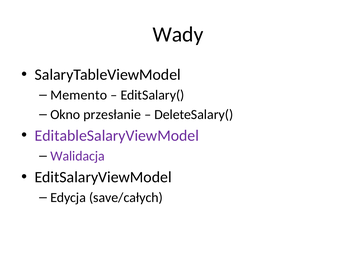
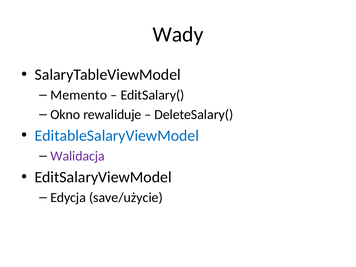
przesłanie: przesłanie -> rewaliduje
EditableSalaryViewModel colour: purple -> blue
save/całych: save/całych -> save/użycie
